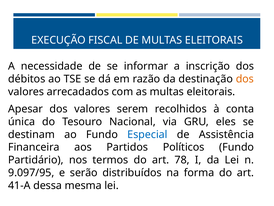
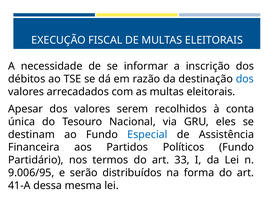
dos at (245, 79) colour: orange -> blue
78: 78 -> 33
9.097/95: 9.097/95 -> 9.006/95
